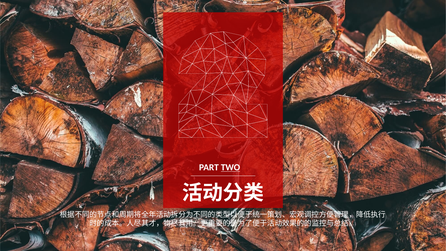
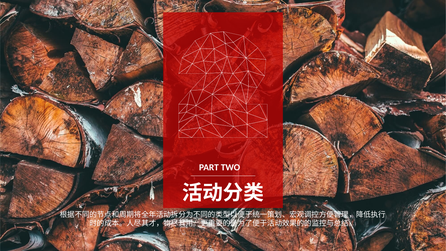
TWO underline: present -> none
